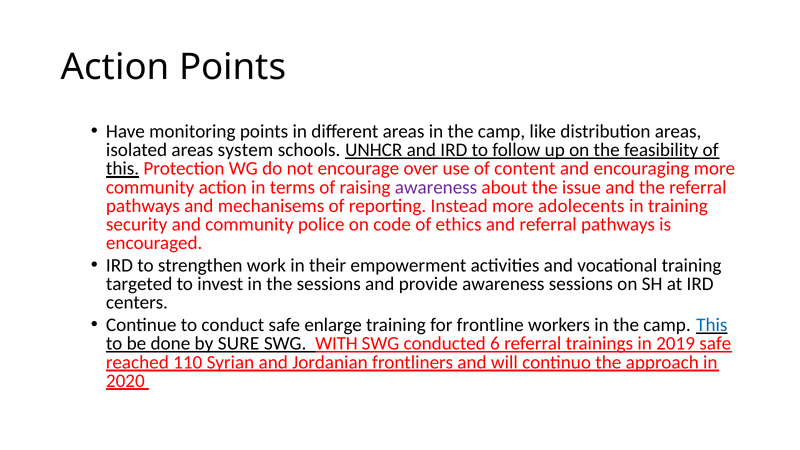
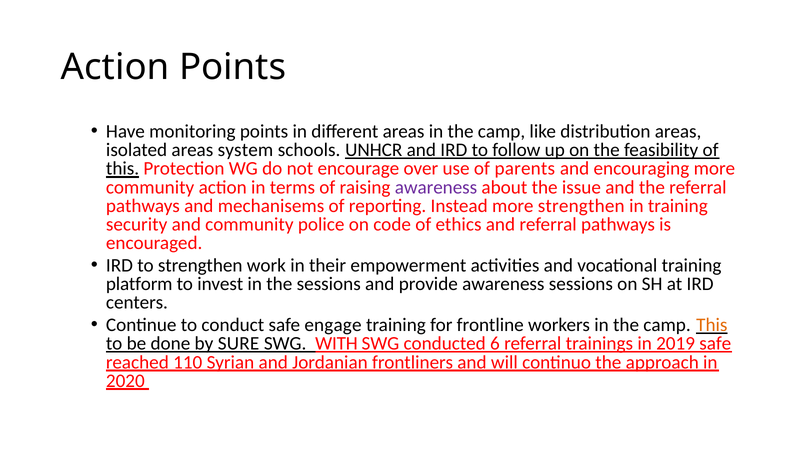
content: content -> parents
more adolecents: adolecents -> strengthen
targeted: targeted -> platform
enlarge: enlarge -> engage
This at (712, 325) colour: blue -> orange
